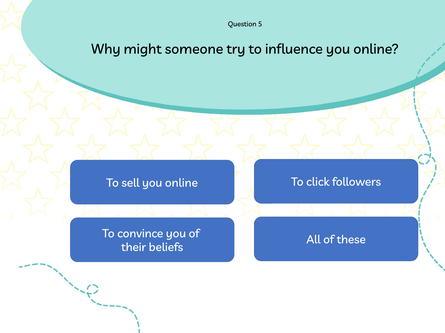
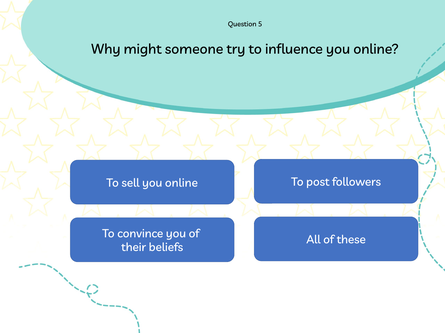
click: click -> post
